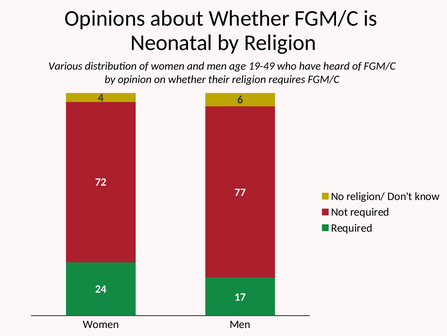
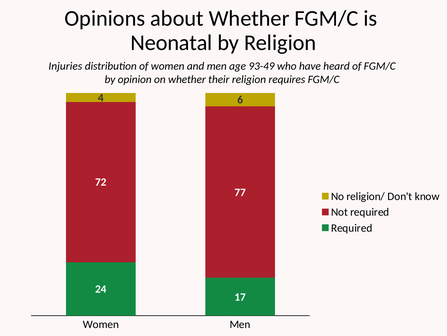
Various: Various -> Injuries
19-49: 19-49 -> 93-49
